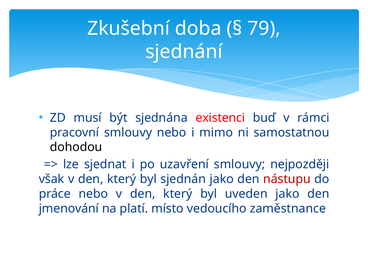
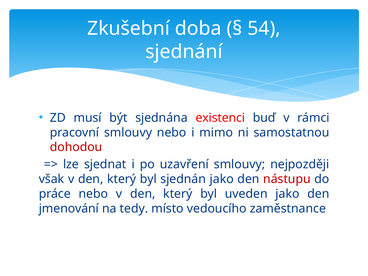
79: 79 -> 54
dohodou colour: black -> red
platí: platí -> tedy
